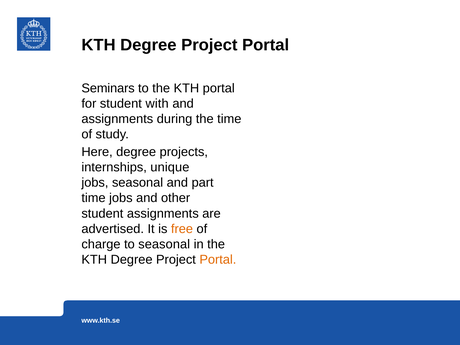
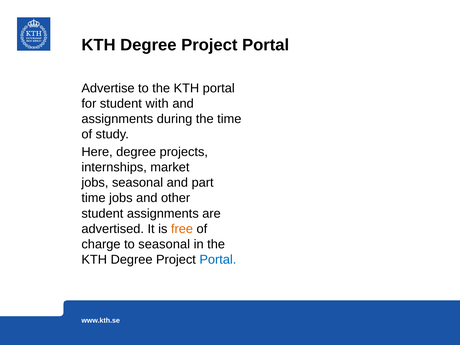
Seminars: Seminars -> Advertise
unique: unique -> market
Portal at (218, 259) colour: orange -> blue
